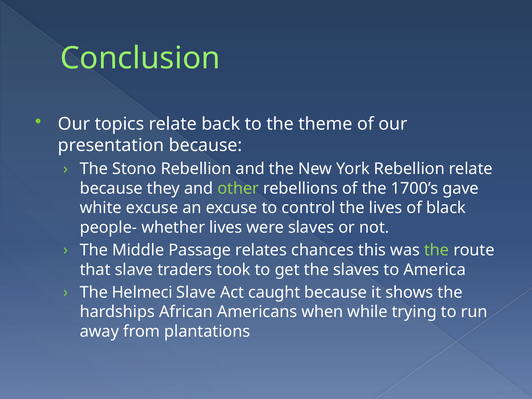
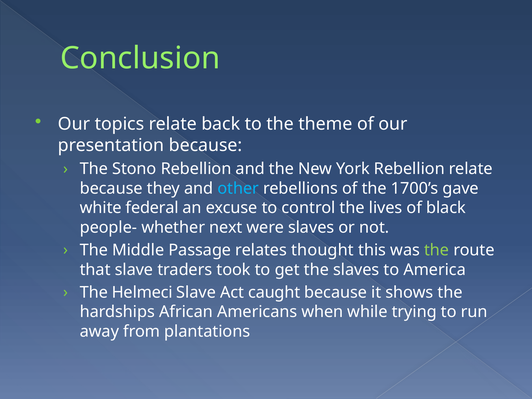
other colour: light green -> light blue
white excuse: excuse -> federal
whether lives: lives -> next
chances: chances -> thought
